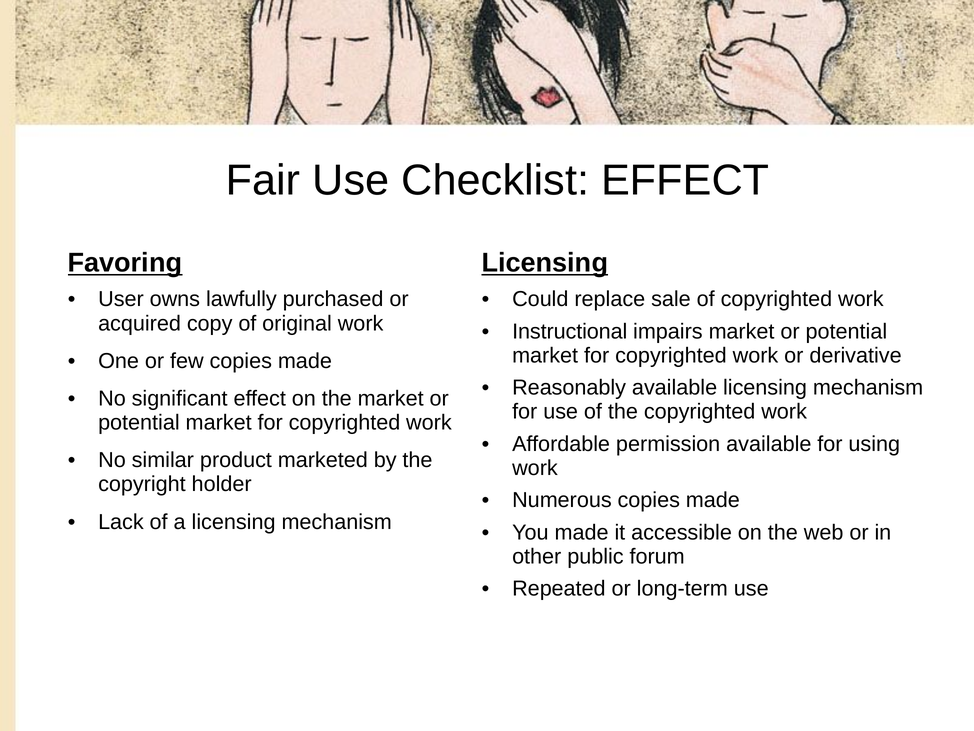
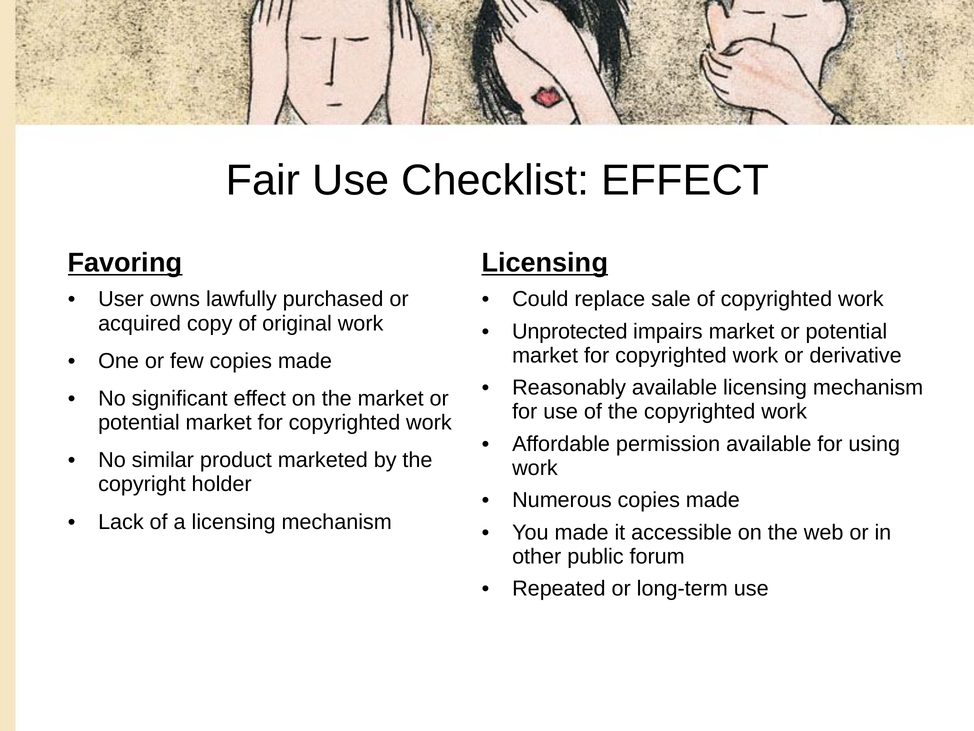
Instructional: Instructional -> Unprotected
